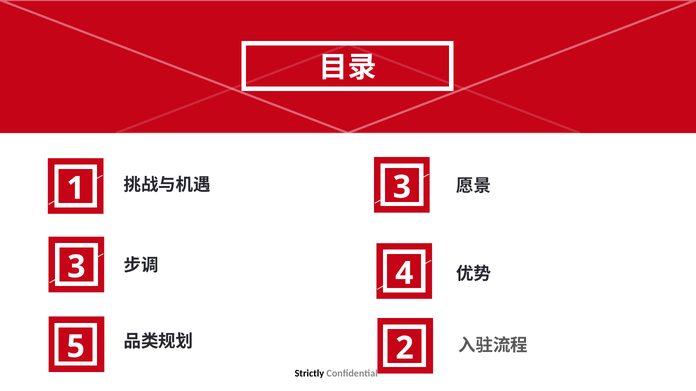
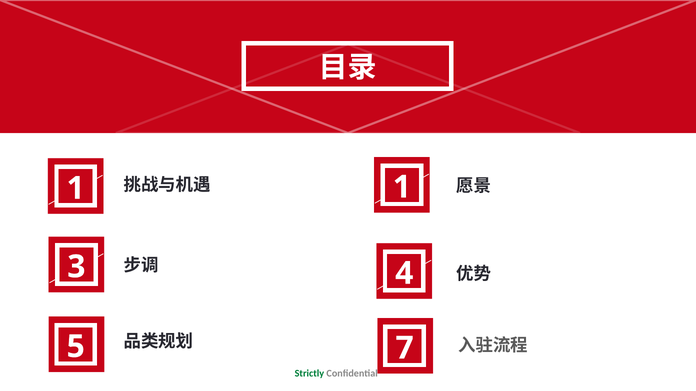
3 at (402, 187): 3 -> 1
2: 2 -> 7
Strictly colour: black -> green
